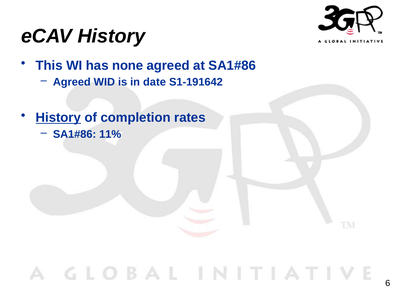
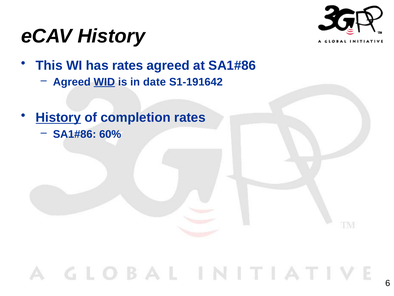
has none: none -> rates
WID underline: none -> present
11%: 11% -> 60%
